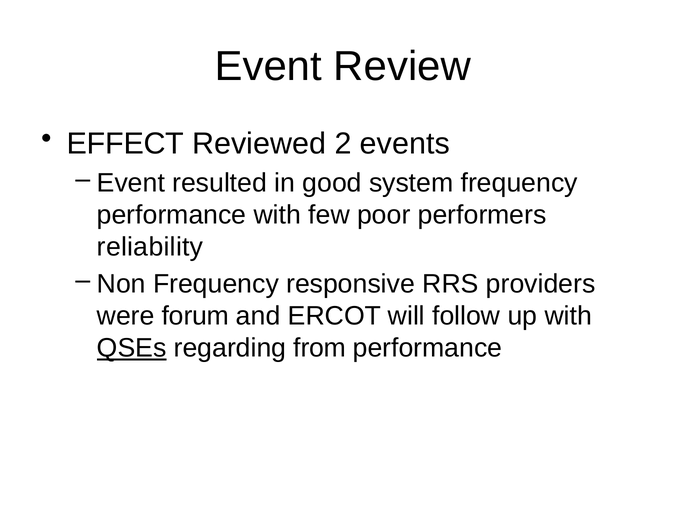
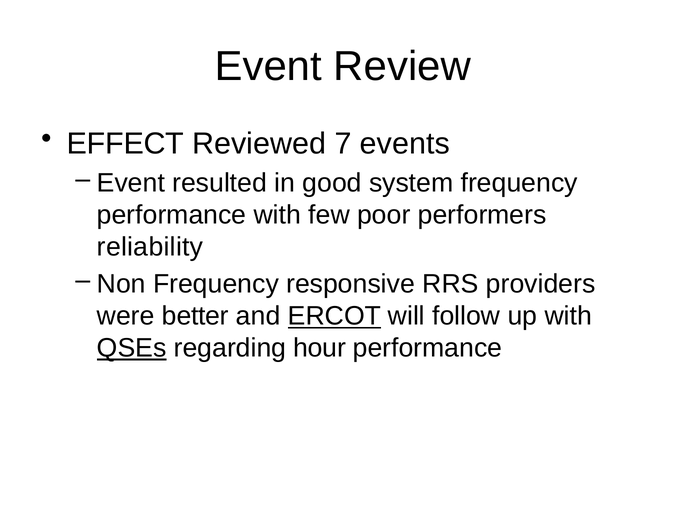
2: 2 -> 7
forum: forum -> better
ERCOT underline: none -> present
from: from -> hour
